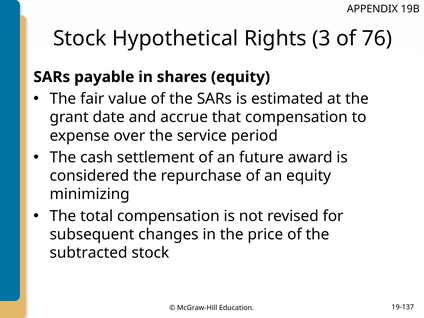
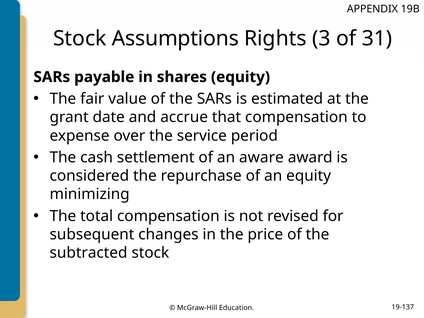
Hypothetical: Hypothetical -> Assumptions
76: 76 -> 31
future: future -> aware
